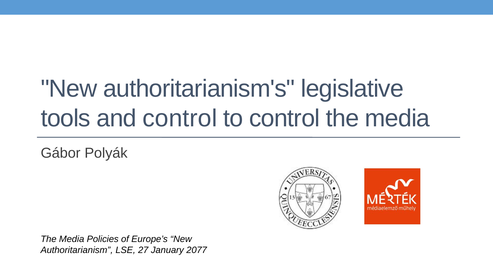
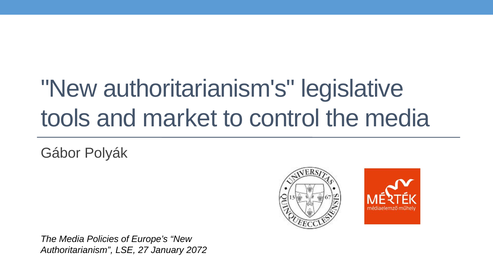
and control: control -> market
2077: 2077 -> 2072
